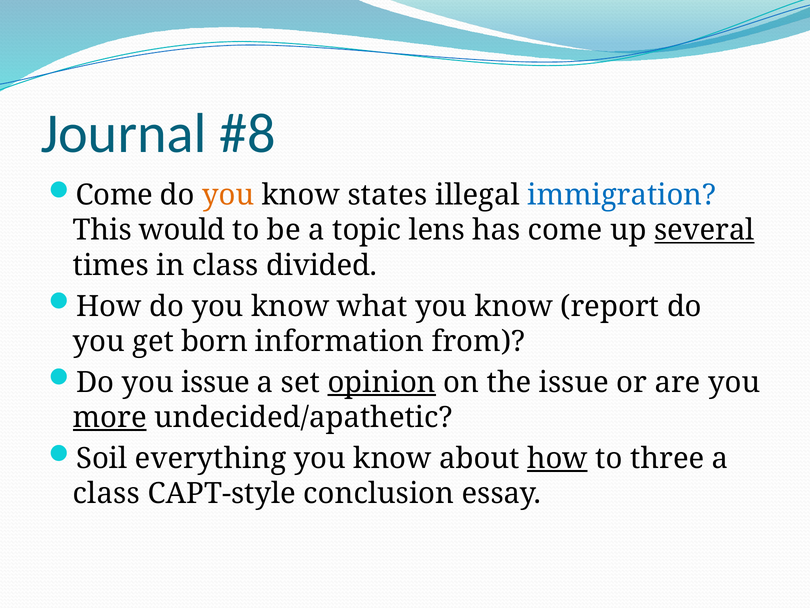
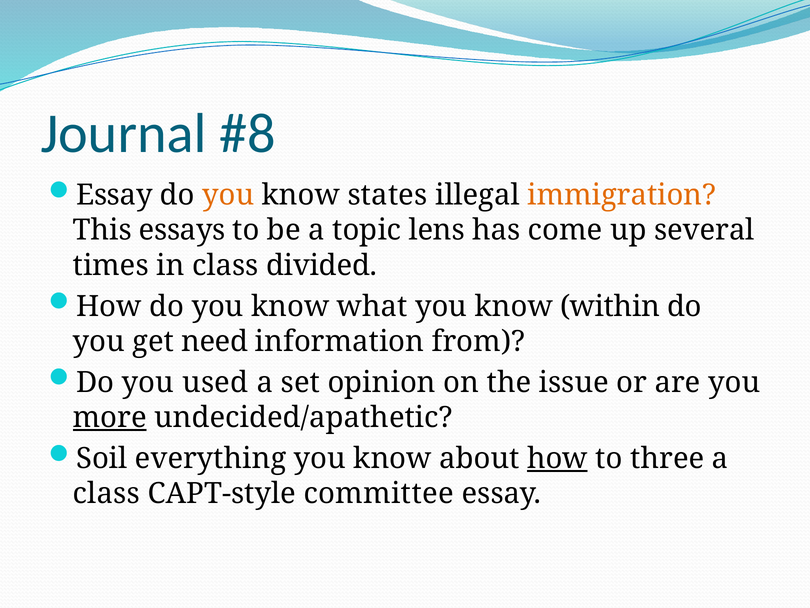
Come at (114, 195): Come -> Essay
immigration colour: blue -> orange
would: would -> essays
several underline: present -> none
report: report -> within
born: born -> need
you issue: issue -> used
opinion underline: present -> none
conclusion: conclusion -> committee
